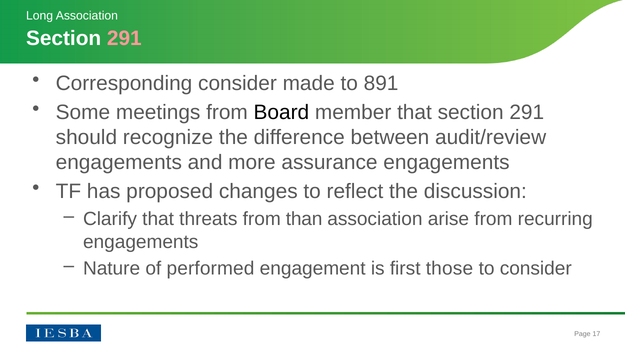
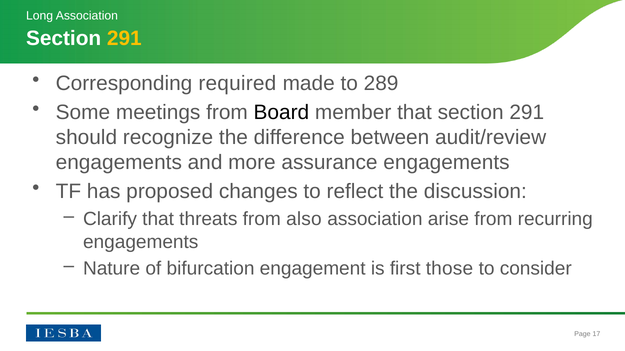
291 at (124, 39) colour: pink -> yellow
Corresponding consider: consider -> required
891: 891 -> 289
than: than -> also
performed: performed -> bifurcation
